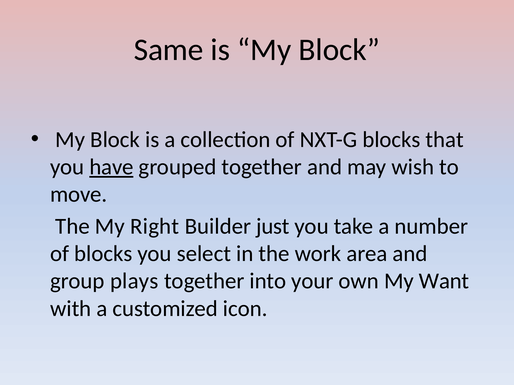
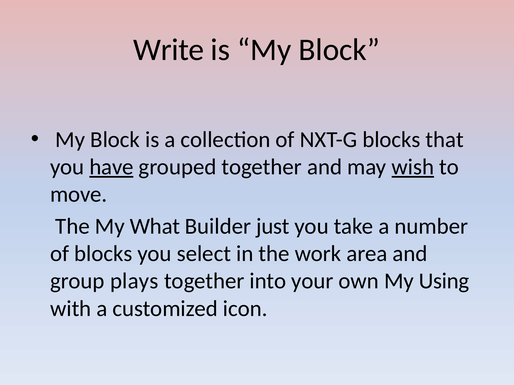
Same: Same -> Write
wish underline: none -> present
Right: Right -> What
Want: Want -> Using
